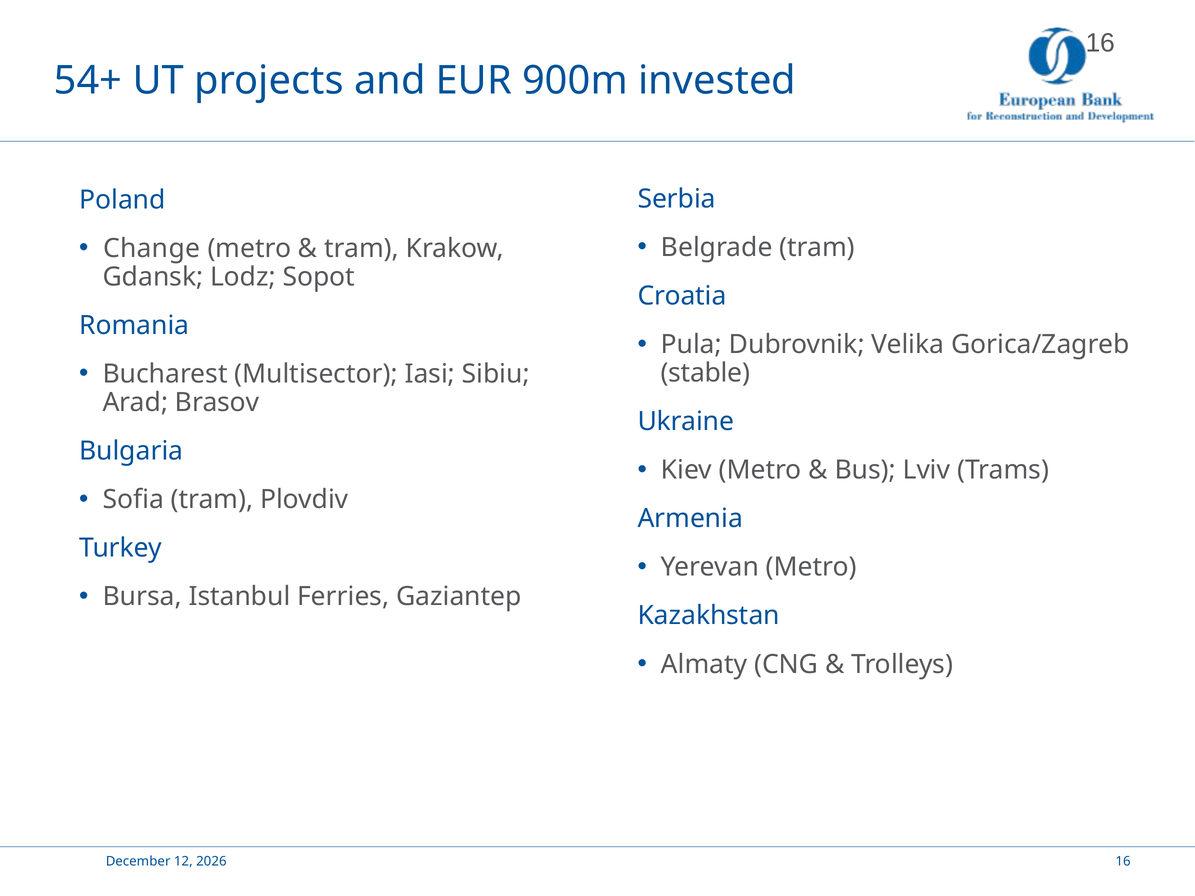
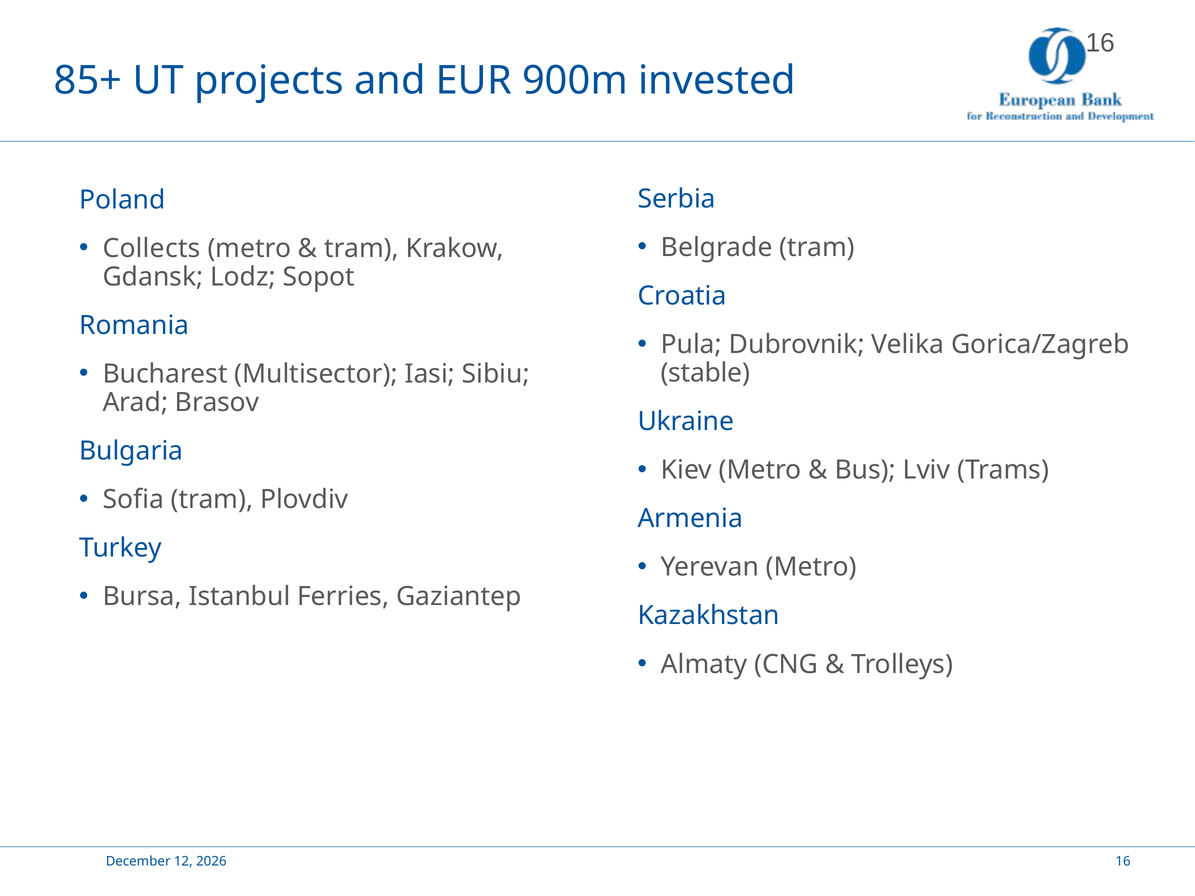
54+: 54+ -> 85+
Change: Change -> Collects
